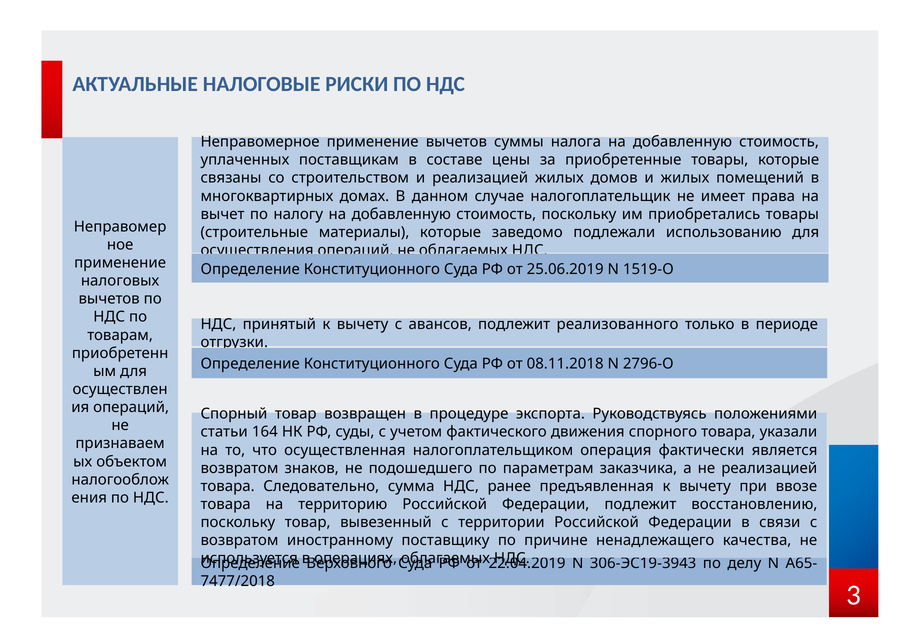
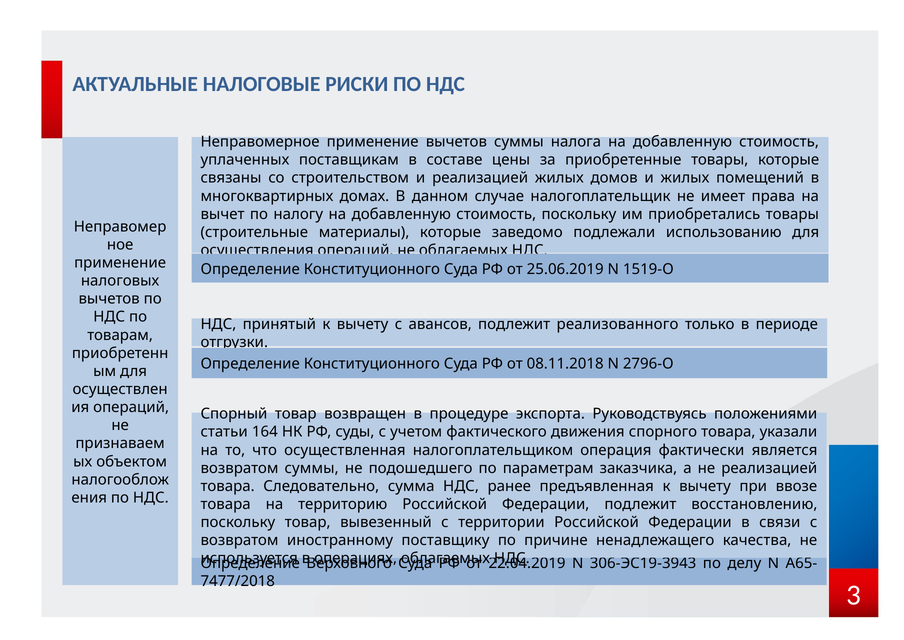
возвратом знаков: знаков -> суммы
